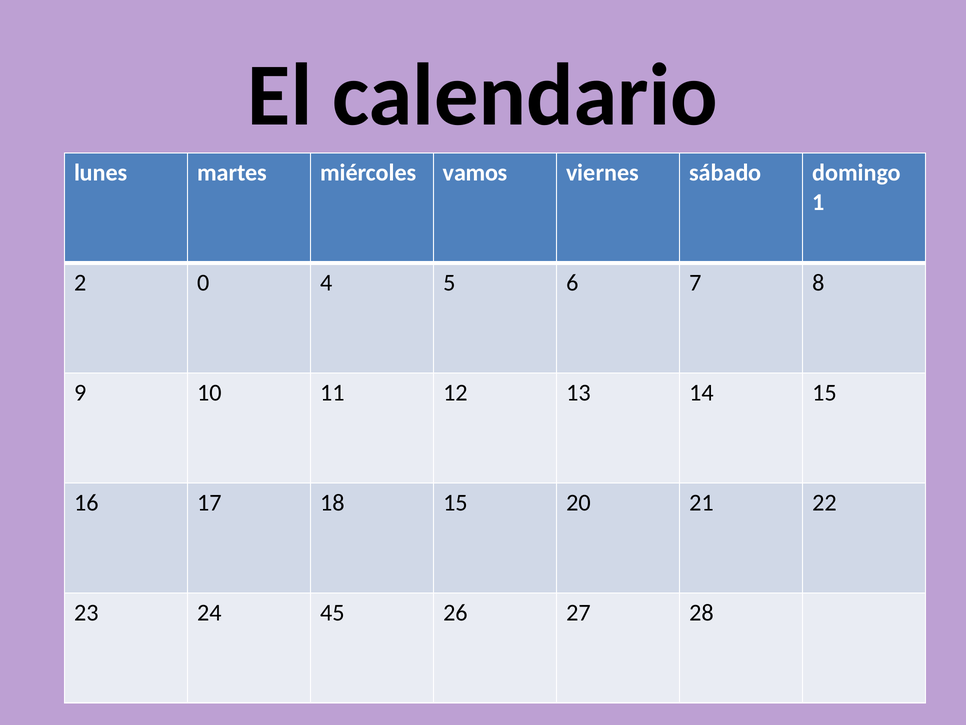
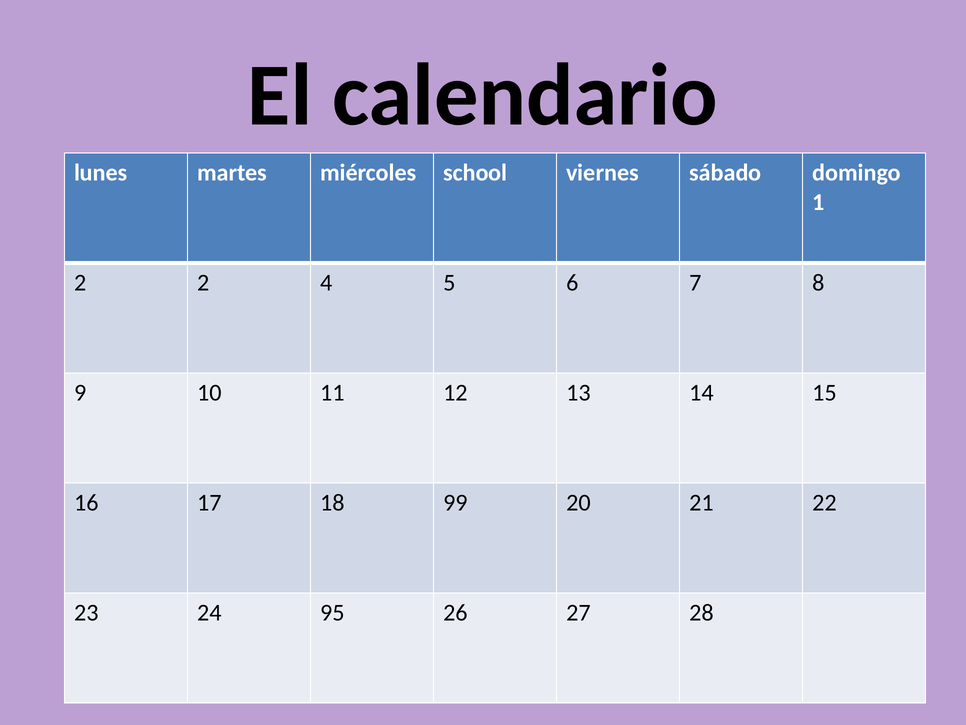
vamos: vamos -> school
2 0: 0 -> 2
18 15: 15 -> 99
45: 45 -> 95
